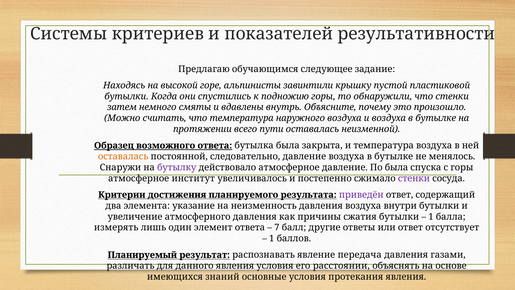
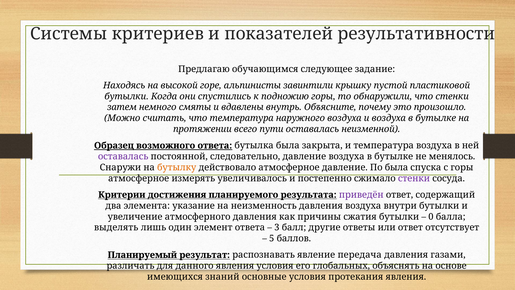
оставалась at (123, 156) colour: orange -> purple
бутылку colour: purple -> orange
институт: институт -> измерять
1 at (431, 216): 1 -> 0
измерять: измерять -> выделять
7: 7 -> 3
1 at (272, 238): 1 -> 5
расстоянии: расстоянии -> глобальных
